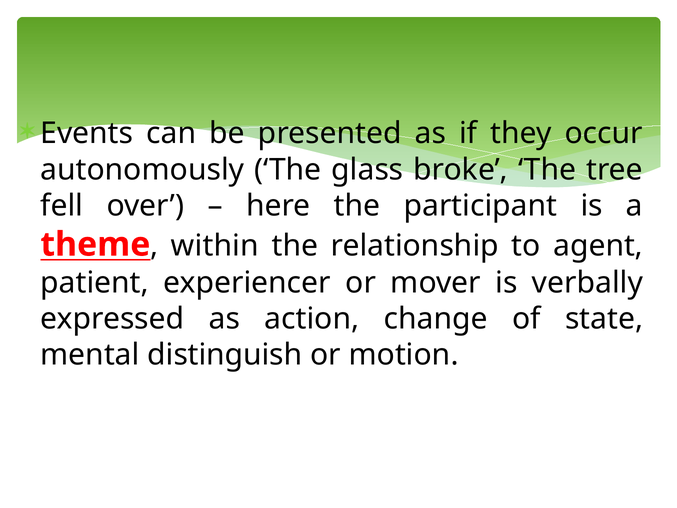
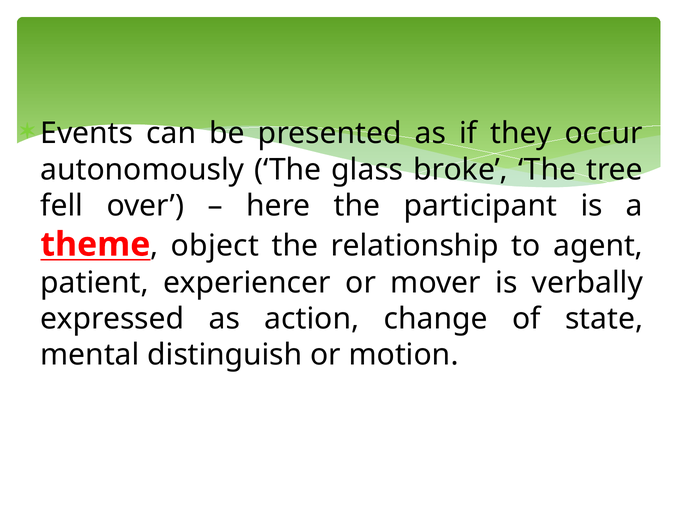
within: within -> object
